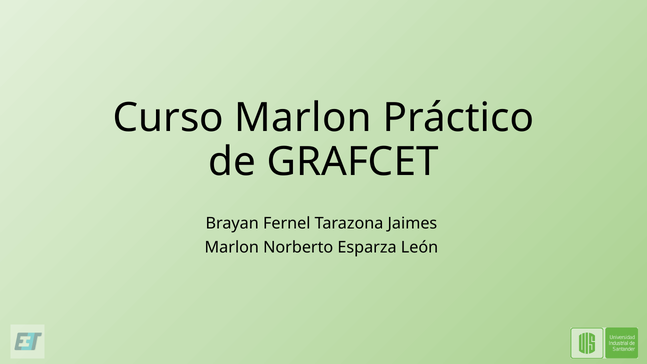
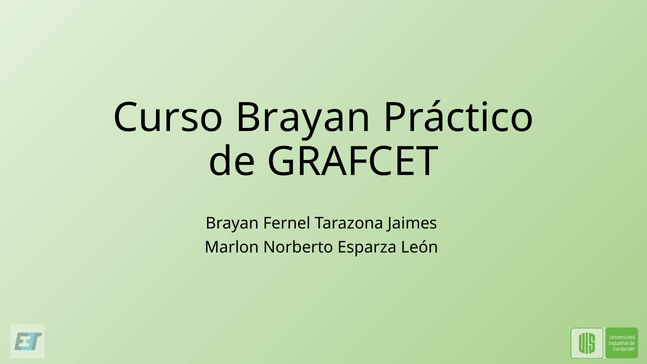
Curso Marlon: Marlon -> Brayan
